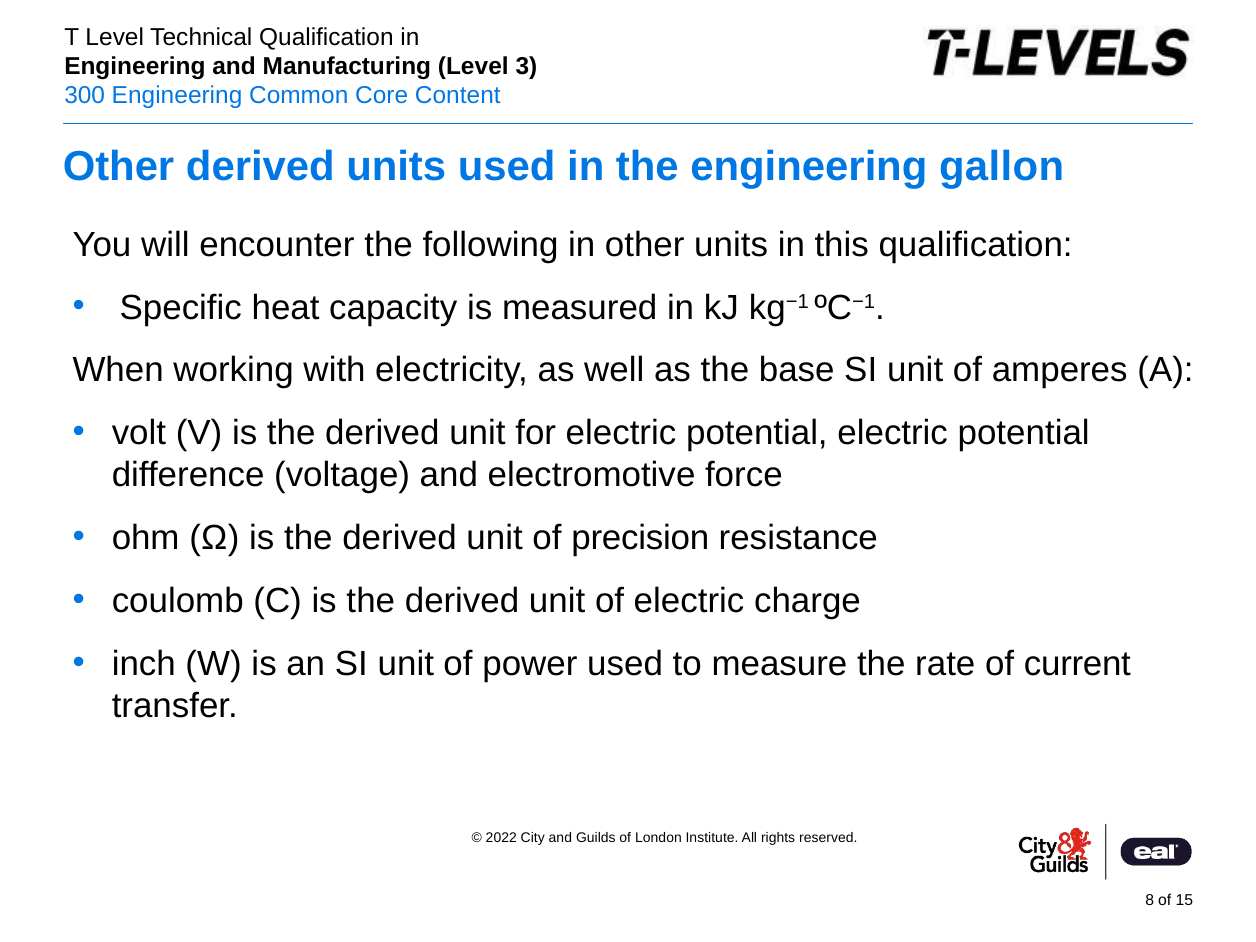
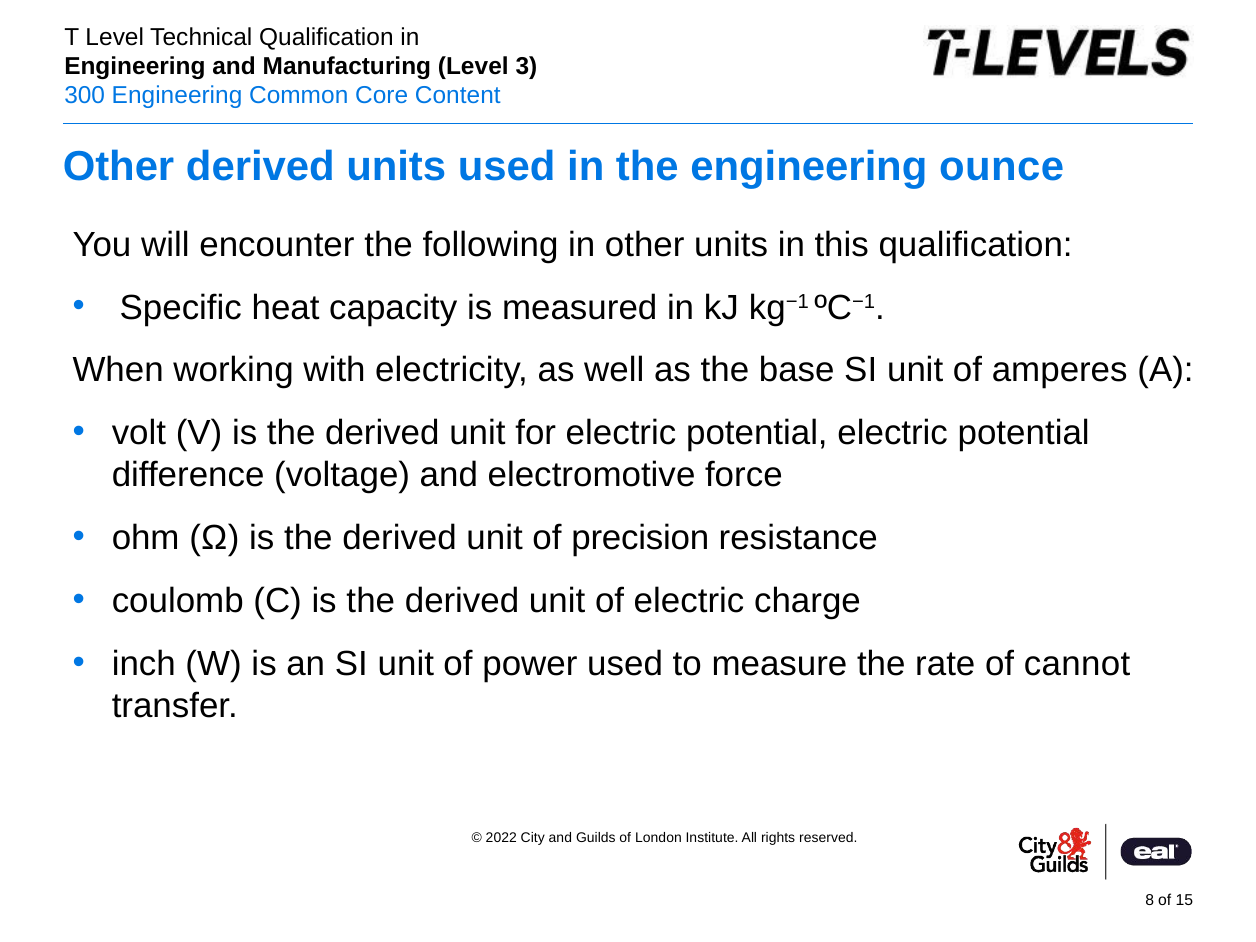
gallon: gallon -> ounce
current: current -> cannot
